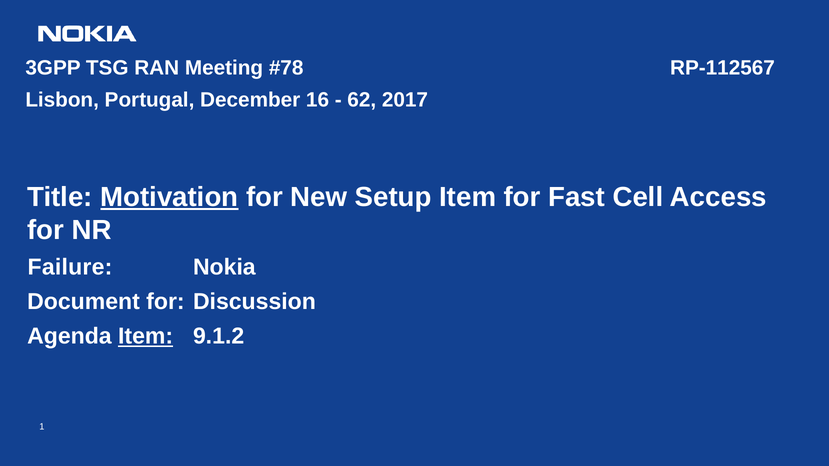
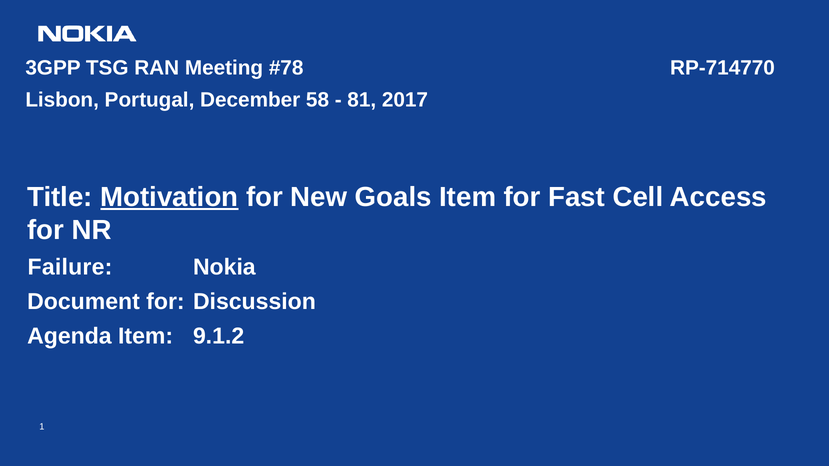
RP-112567: RP-112567 -> RP-714770
16: 16 -> 58
62: 62 -> 81
Setup: Setup -> Goals
Item at (146, 336) underline: present -> none
